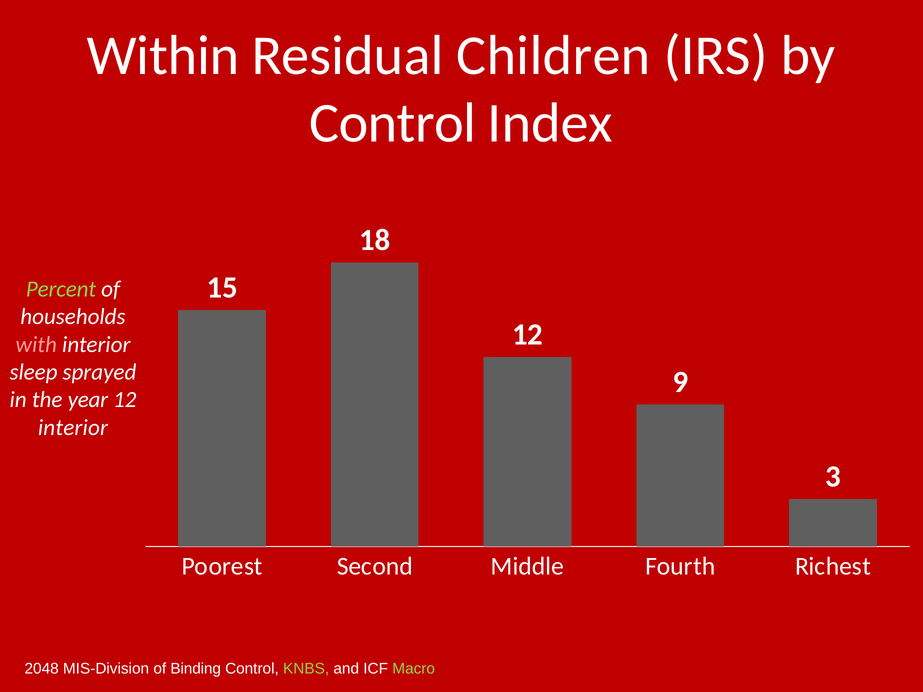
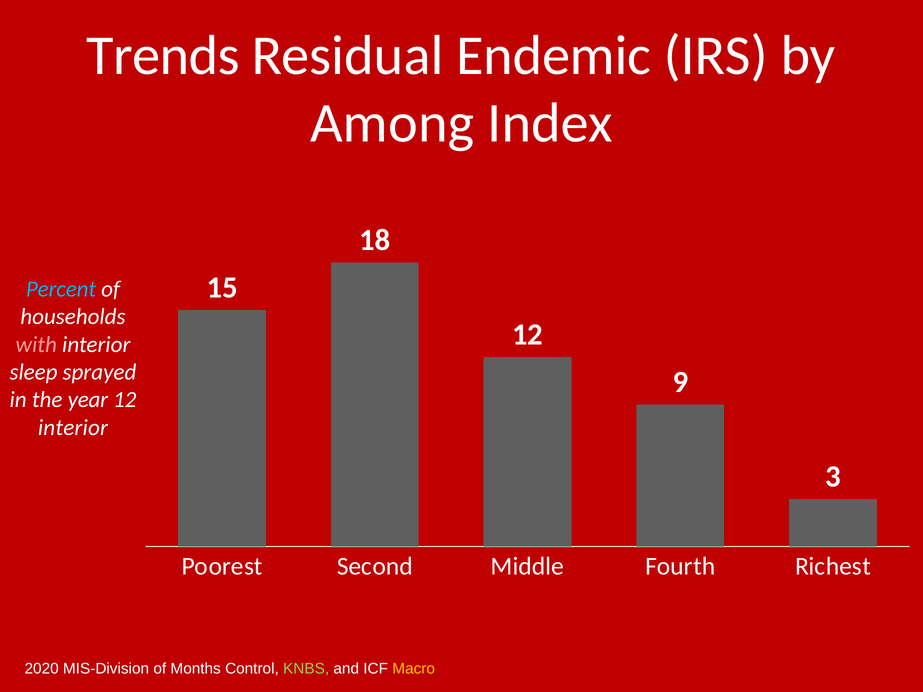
Within: Within -> Trends
Children: Children -> Endemic
Control at (393, 123): Control -> Among
Percent colour: light green -> light blue
2048: 2048 -> 2020
Binding: Binding -> Months
Macro colour: light green -> yellow
